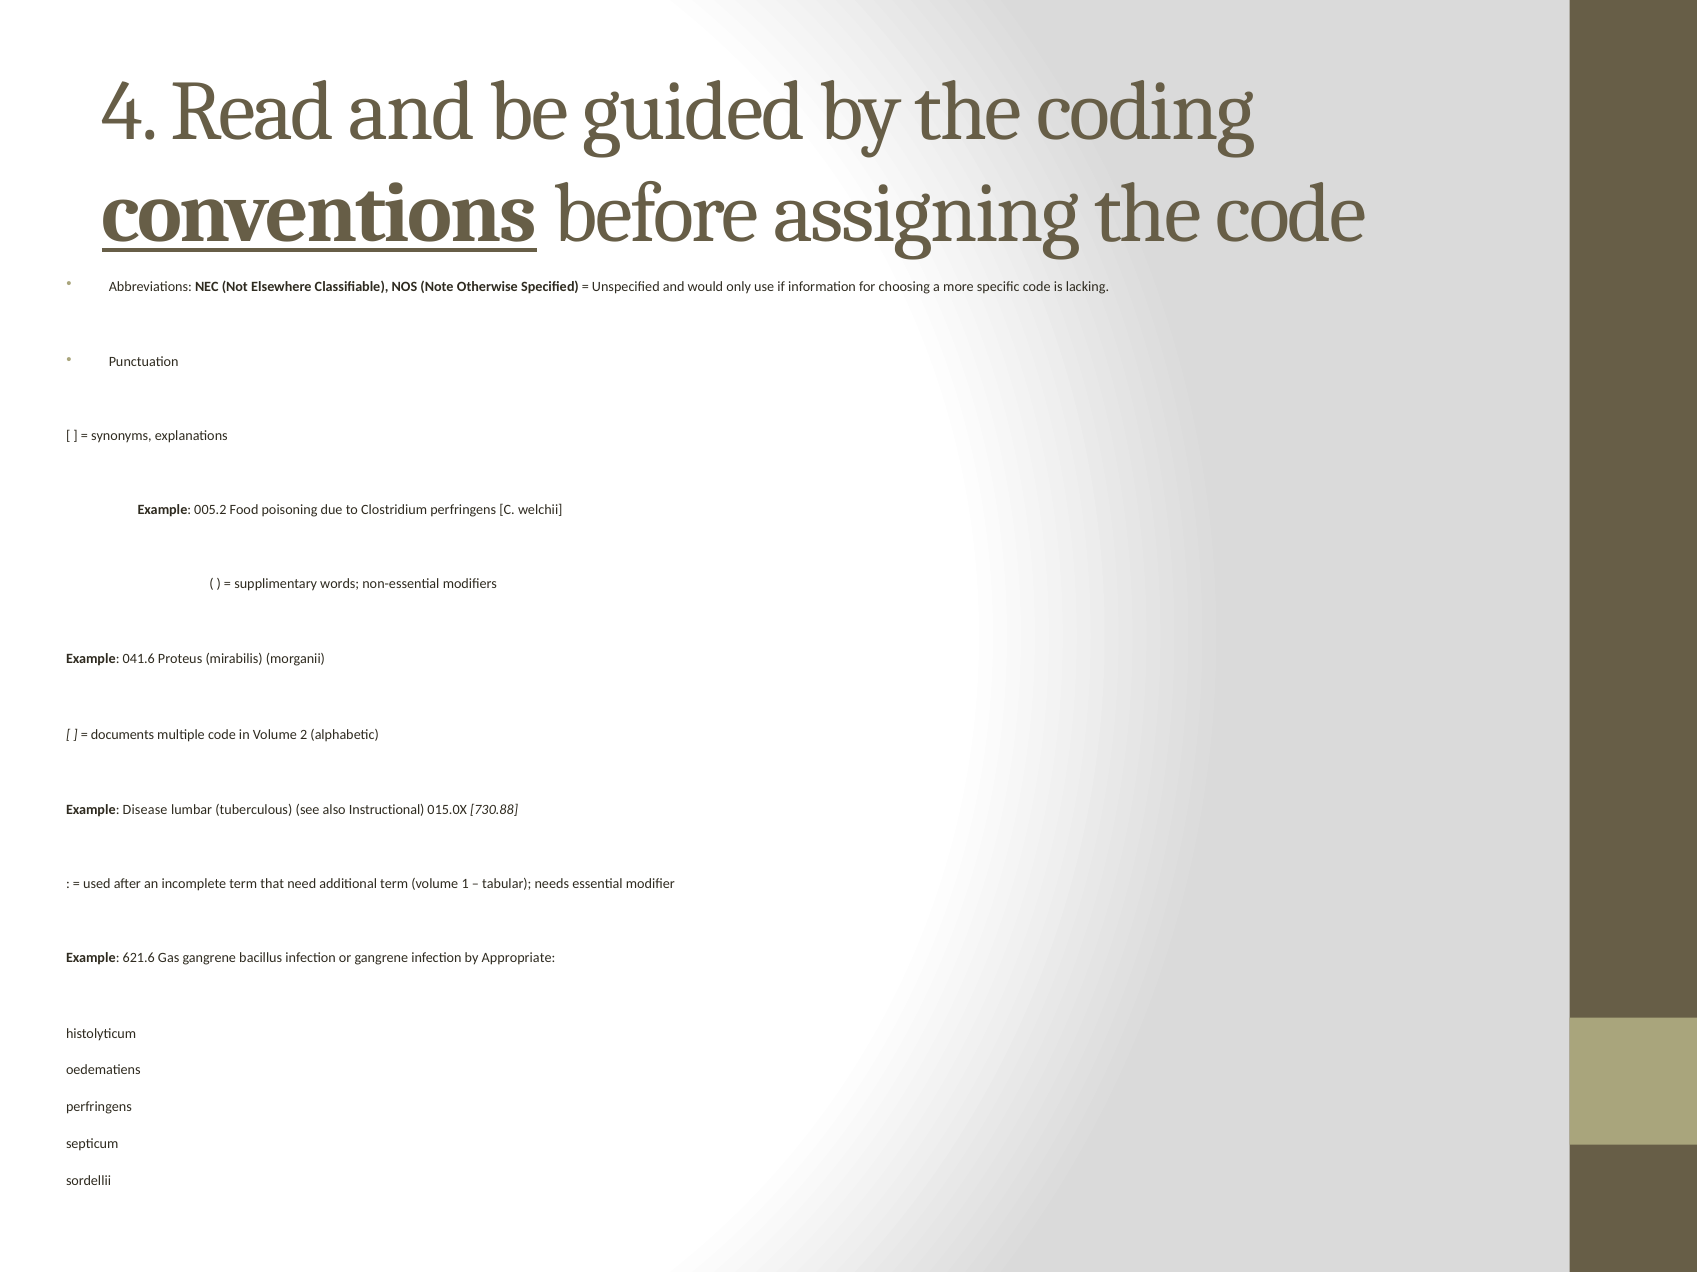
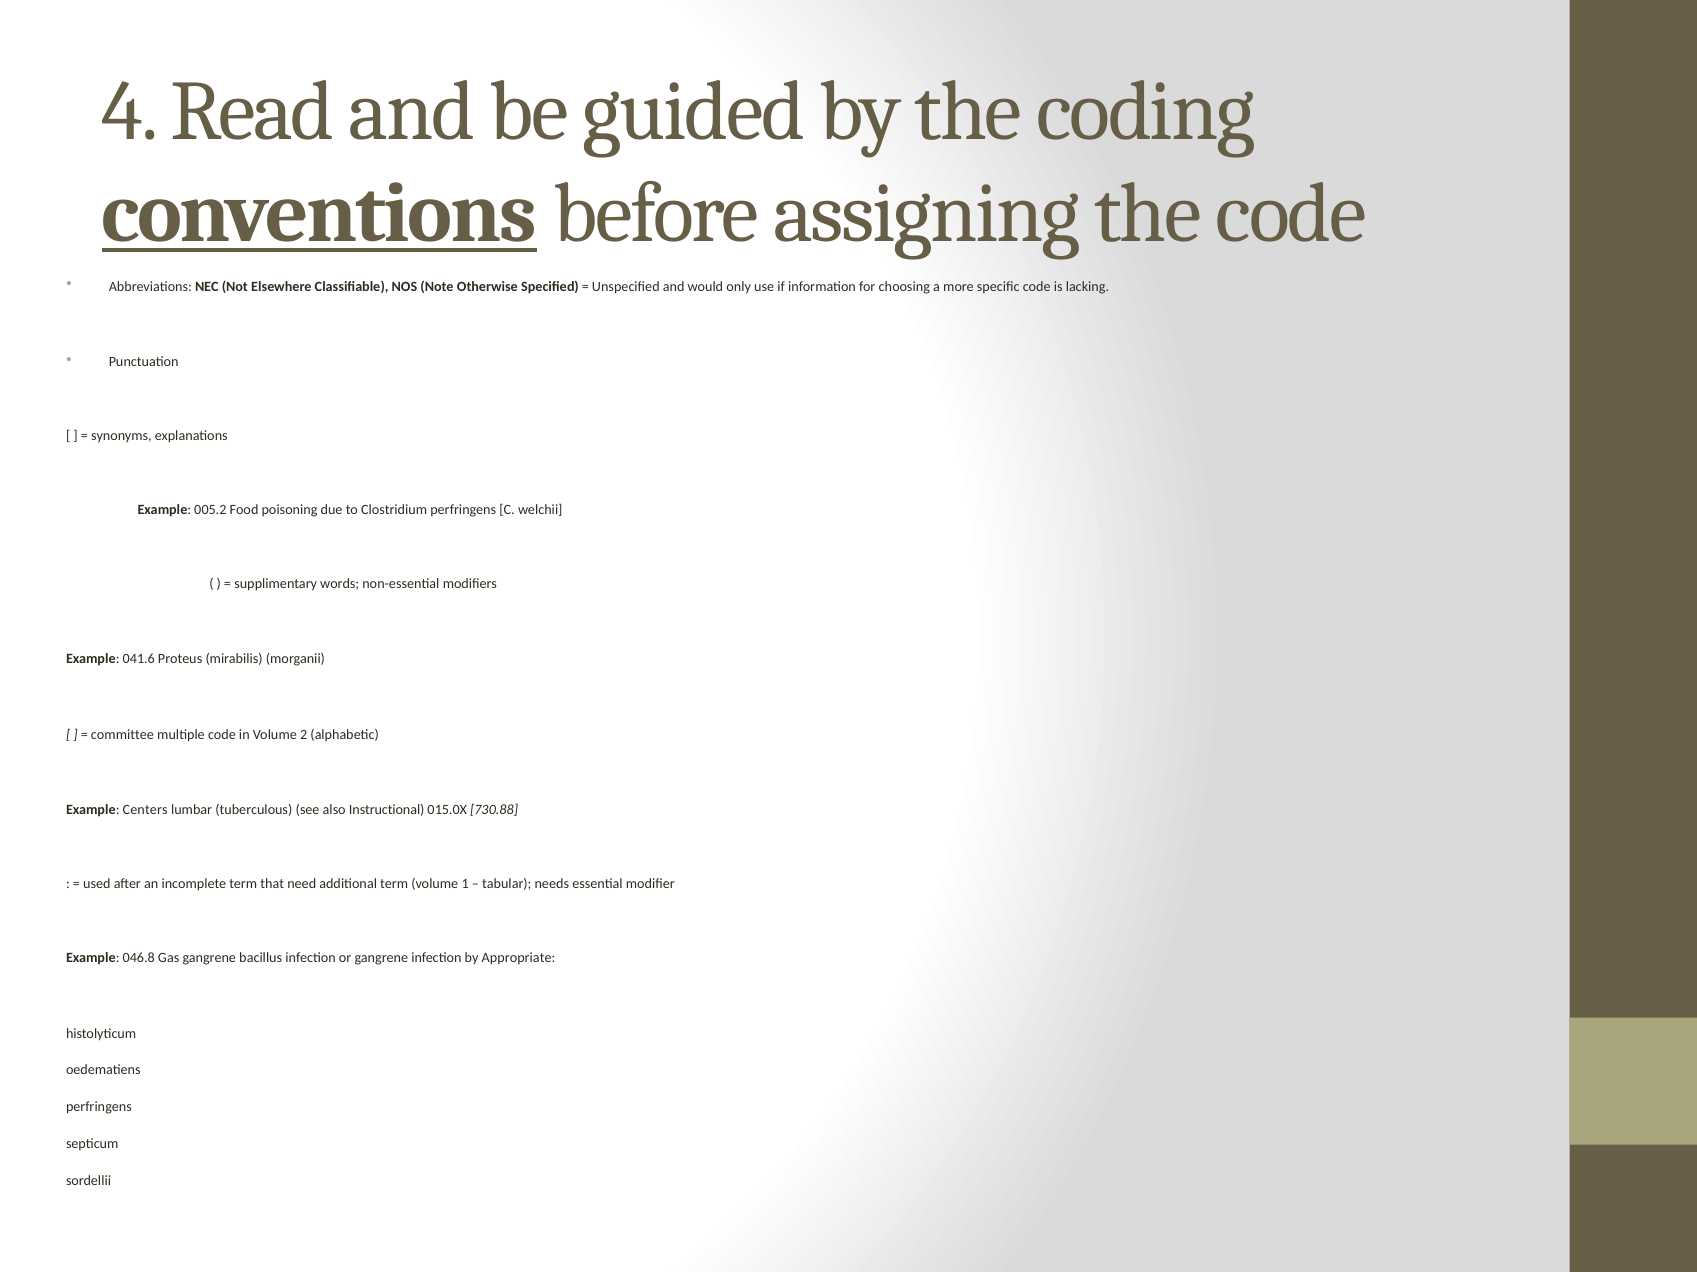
documents: documents -> committee
Disease: Disease -> Centers
621.6: 621.6 -> 046.8
